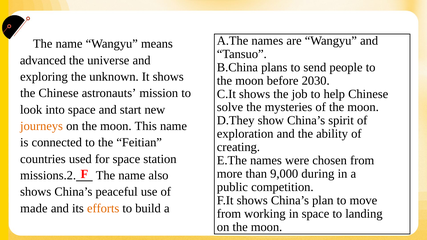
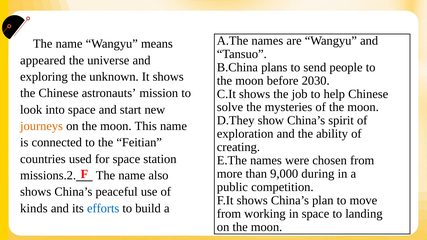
advanced: advanced -> appeared
made: made -> kinds
efforts colour: orange -> blue
